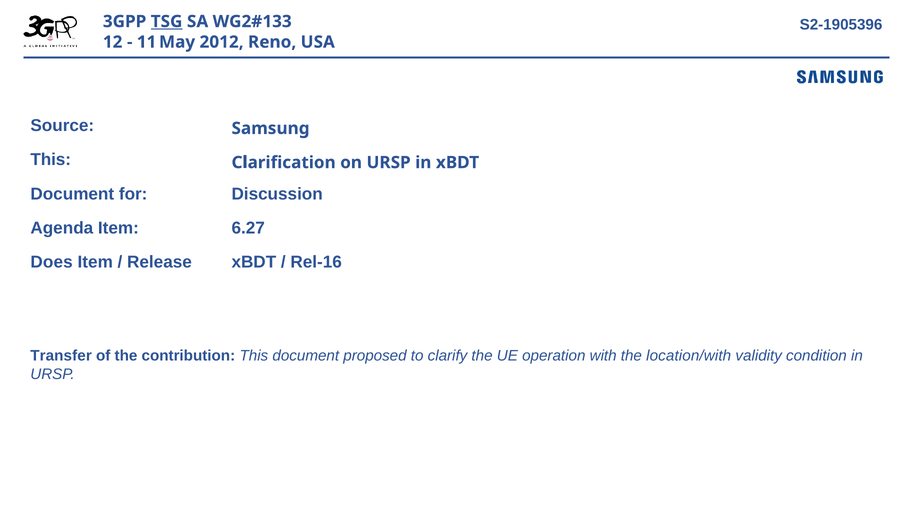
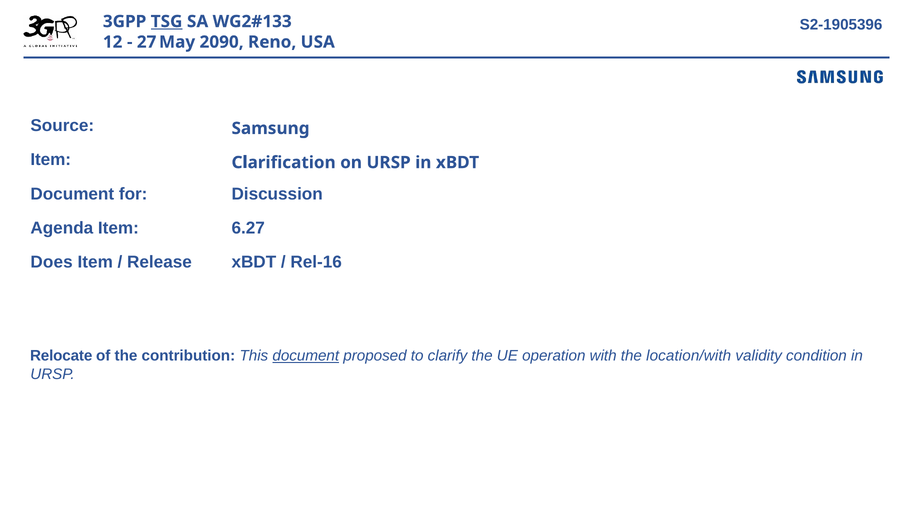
11: 11 -> 27
2012: 2012 -> 2090
This at (51, 160): This -> Item
Transfer: Transfer -> Relocate
document at (306, 356) underline: none -> present
